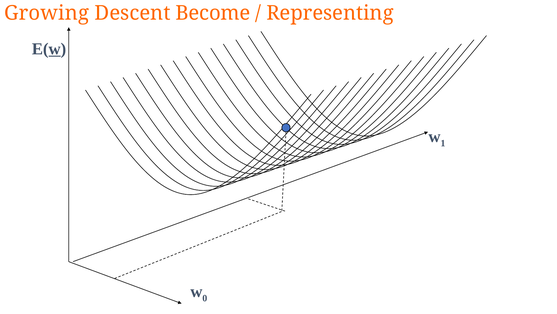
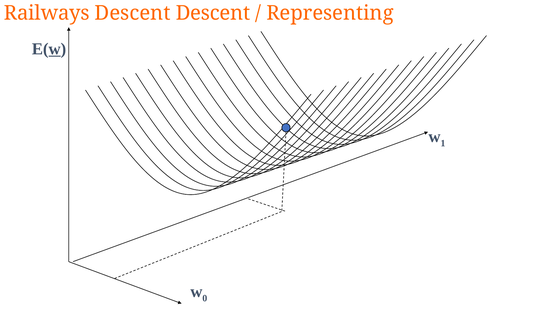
Growing: Growing -> Railways
Descent Become: Become -> Descent
